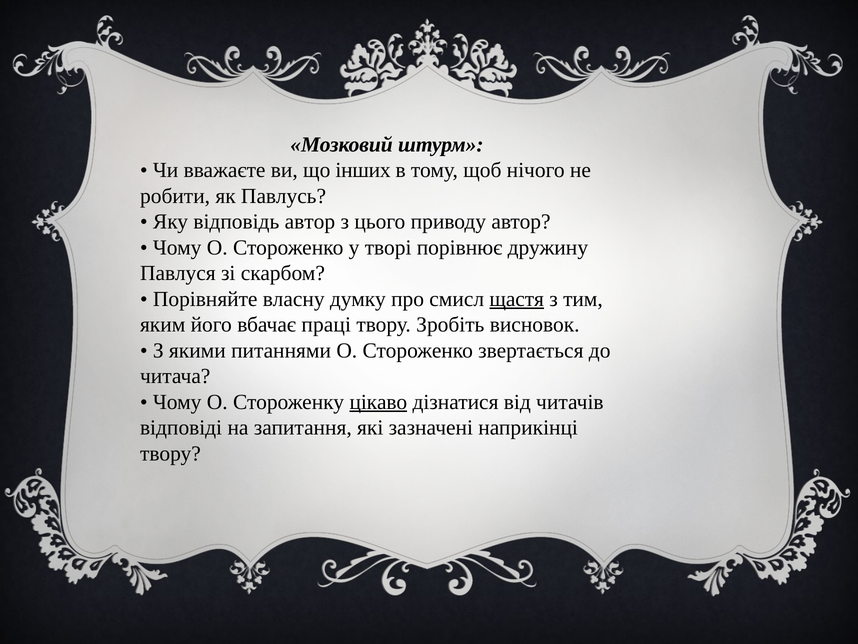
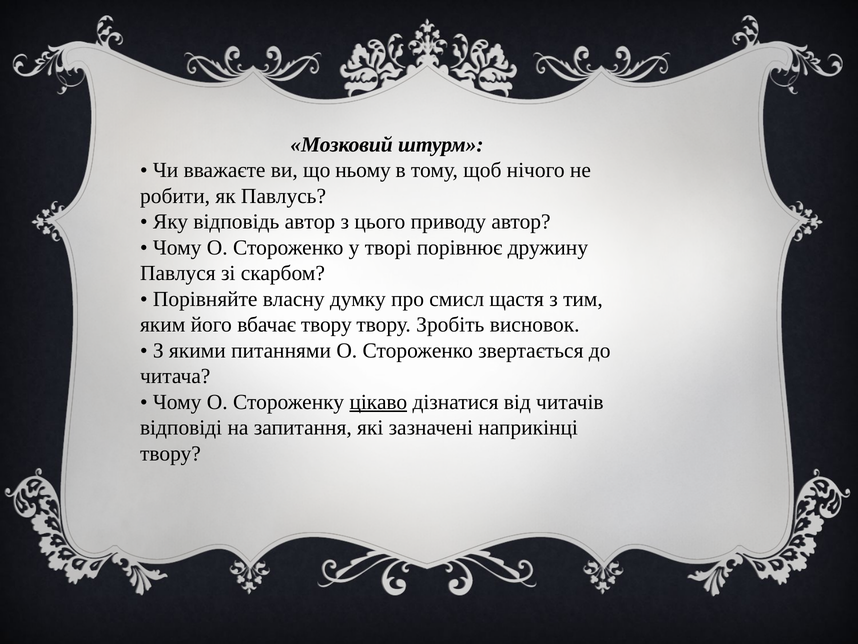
інших: інших -> ньому
щастя underline: present -> none
вбачає праці: праці -> твору
